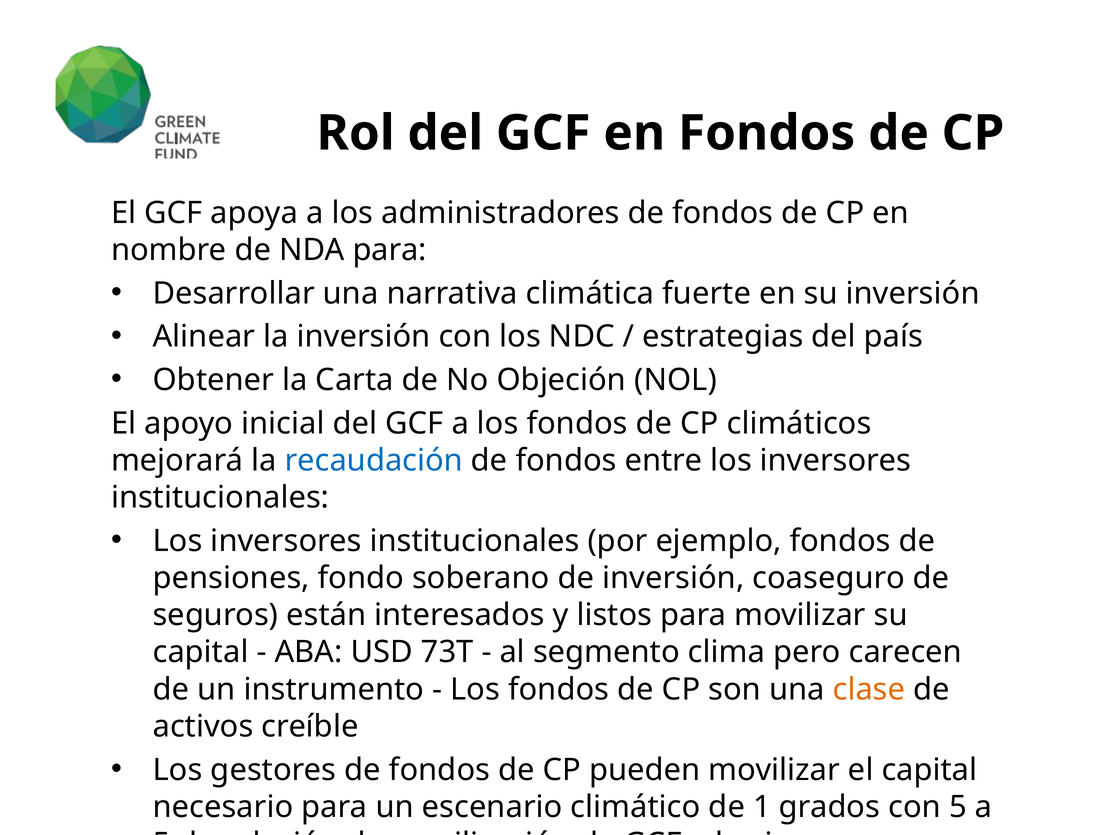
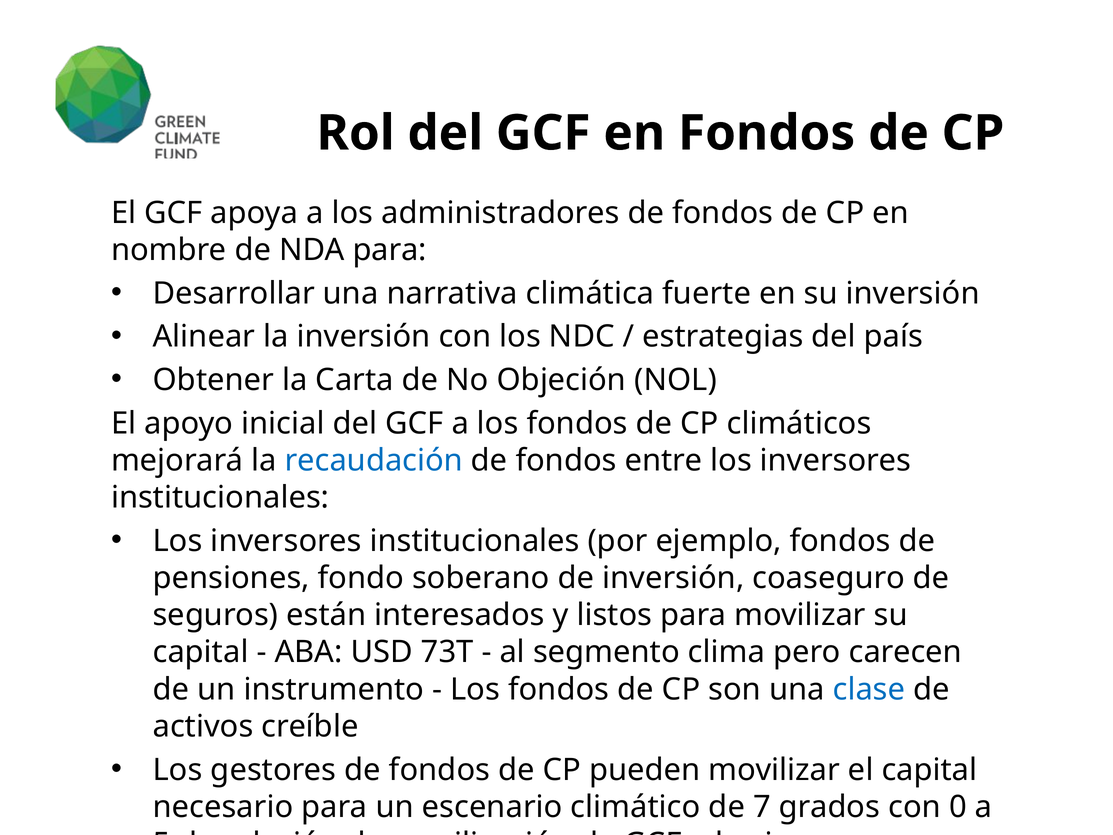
clase colour: orange -> blue
1: 1 -> 7
con 5: 5 -> 0
